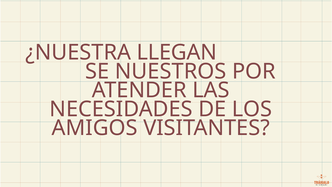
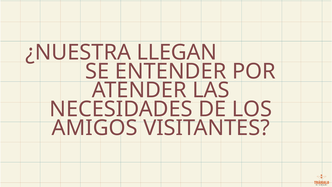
NUESTROS: NUESTROS -> ENTENDER
